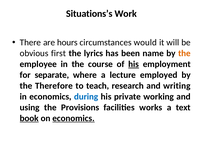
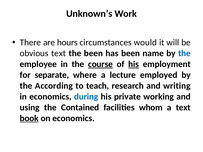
Situations’s: Situations’s -> Unknown’s
obvious first: first -> text
the lyrics: lyrics -> been
the at (184, 53) colour: orange -> blue
course underline: none -> present
Therefore: Therefore -> According
Provisions: Provisions -> Contained
works: works -> whom
economics at (74, 118) underline: present -> none
